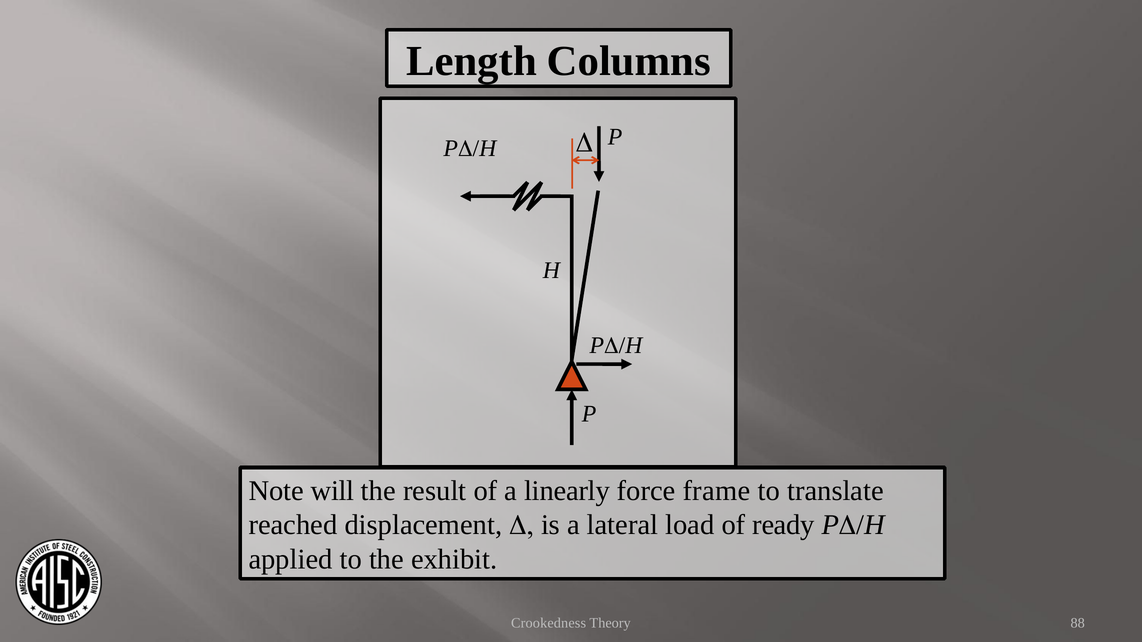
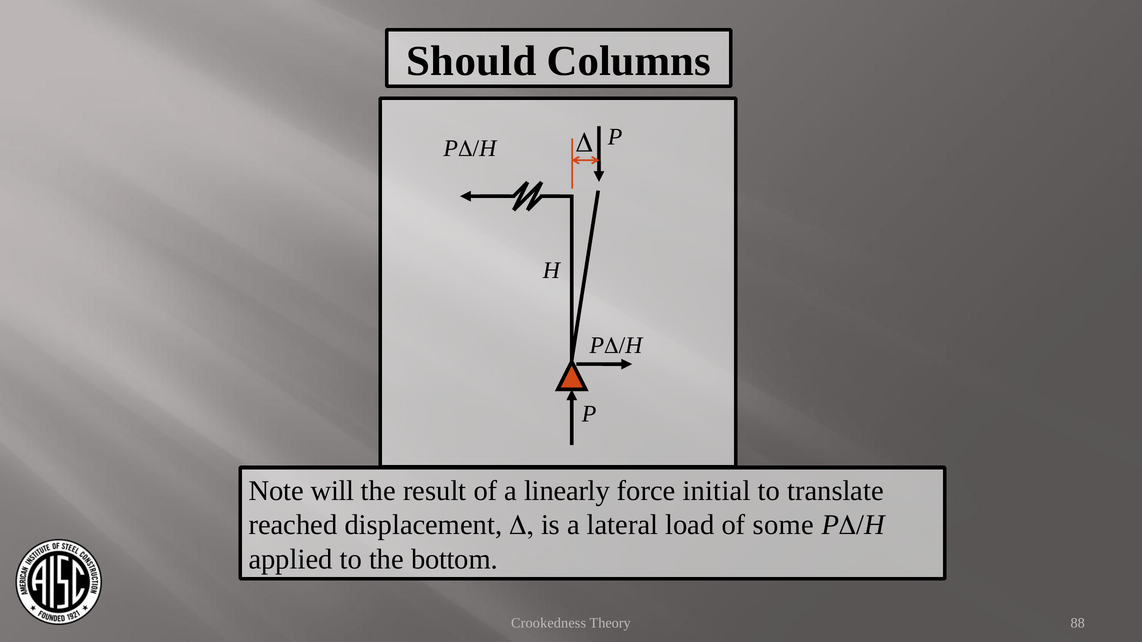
Length: Length -> Should
frame: frame -> initial
ready: ready -> some
exhibit: exhibit -> bottom
